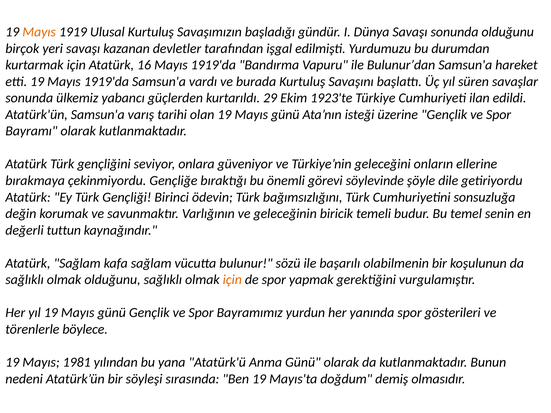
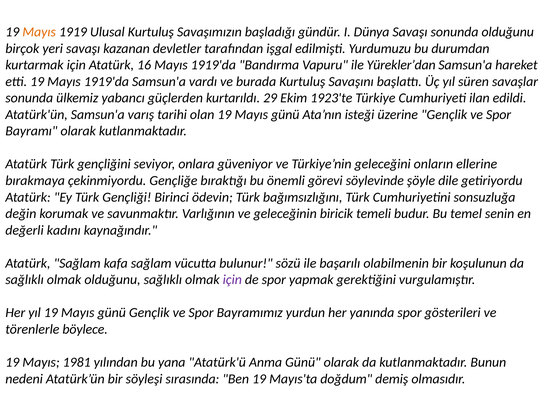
Bulunur’dan: Bulunur’dan -> Yürekler’dan
tuttun: tuttun -> kadını
için at (232, 280) colour: orange -> purple
